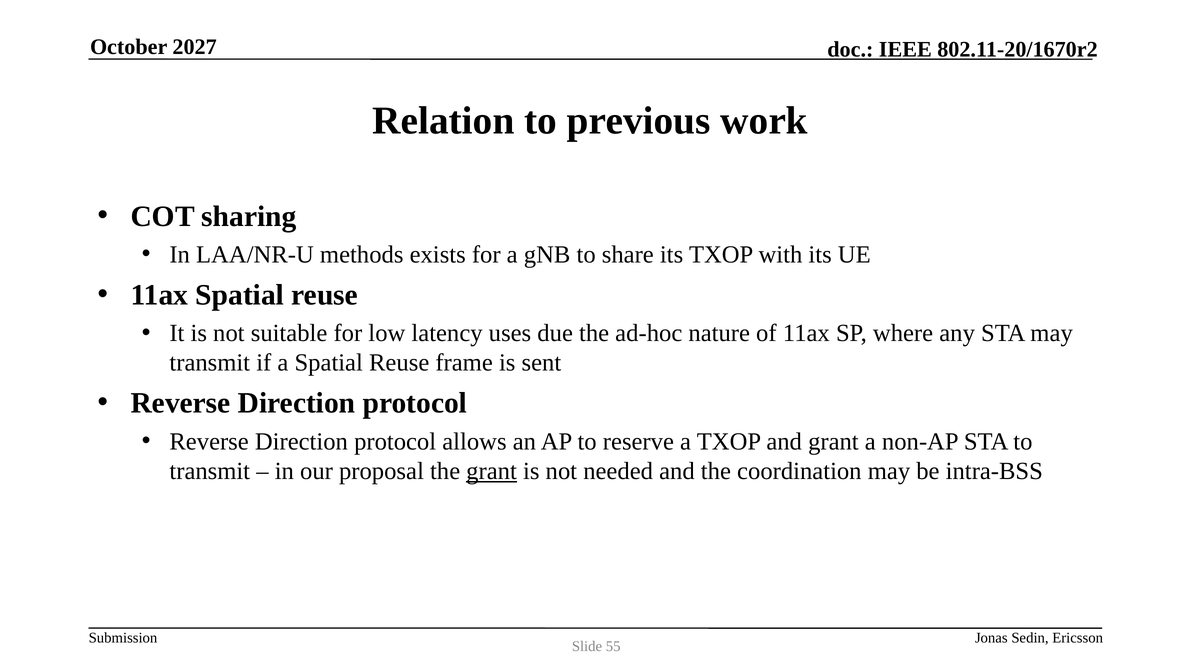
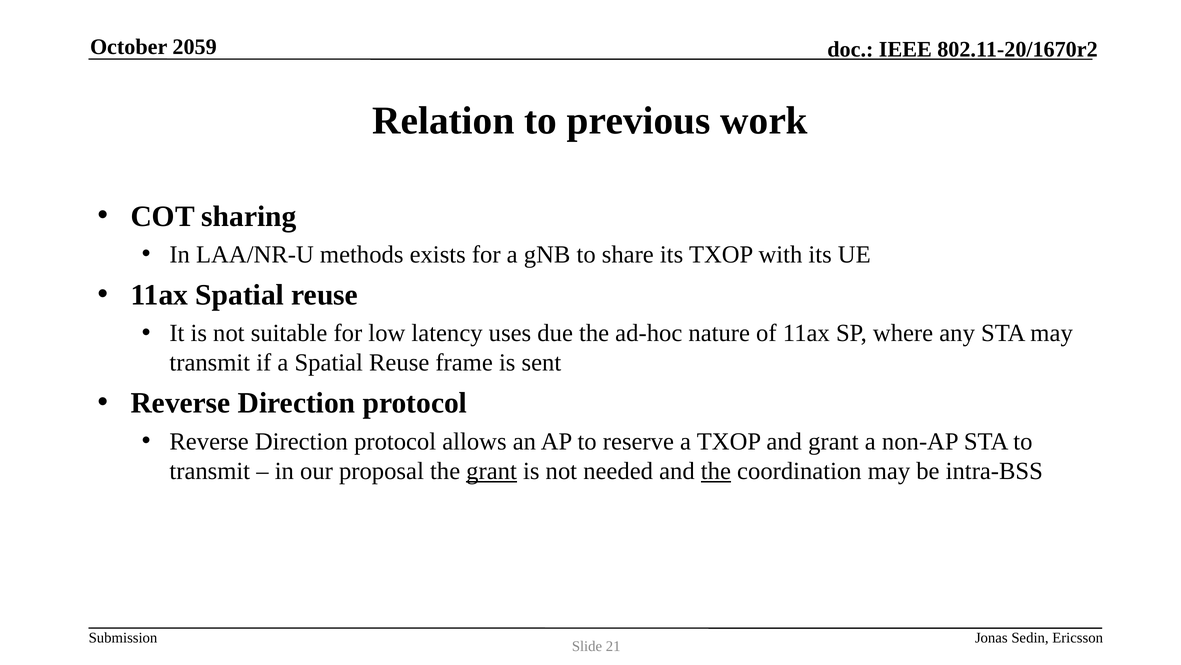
2027: 2027 -> 2059
the at (716, 470) underline: none -> present
55: 55 -> 21
